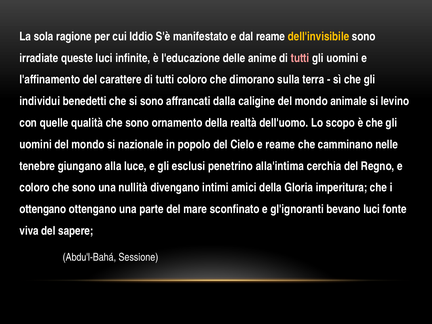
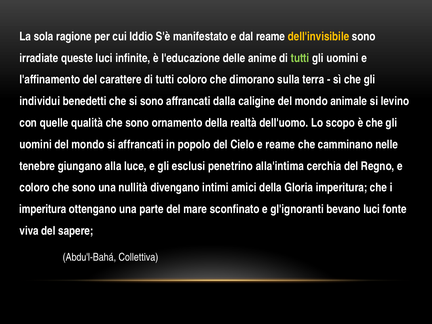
tutti at (300, 58) colour: pink -> light green
si nazionale: nazionale -> affrancati
ottengano at (43, 209): ottengano -> imperitura
Sessione: Sessione -> Collettiva
